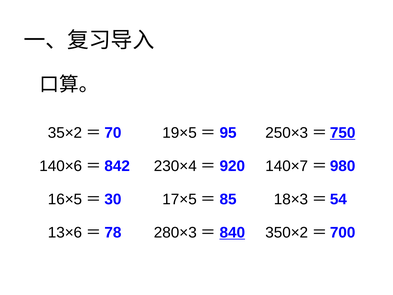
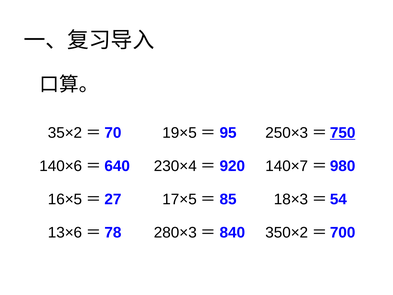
842: 842 -> 640
30: 30 -> 27
840 underline: present -> none
